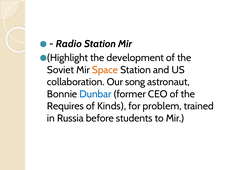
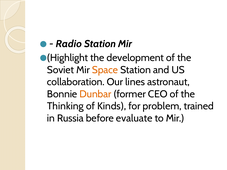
song: song -> lines
Dunbar colour: blue -> orange
Requires: Requires -> Thinking
students: students -> evaluate
